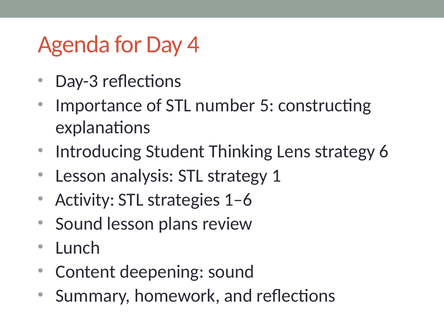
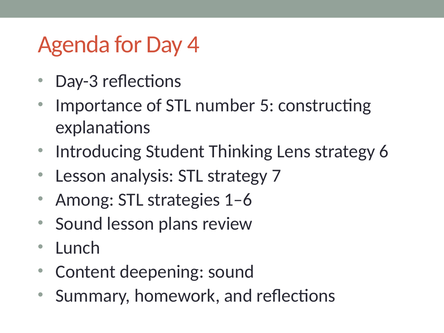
1: 1 -> 7
Activity: Activity -> Among
